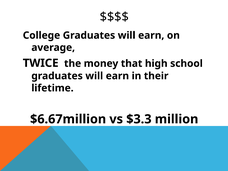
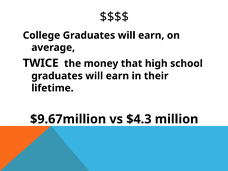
$6.67million: $6.67million -> $9.67million
$3.3: $3.3 -> $4.3
